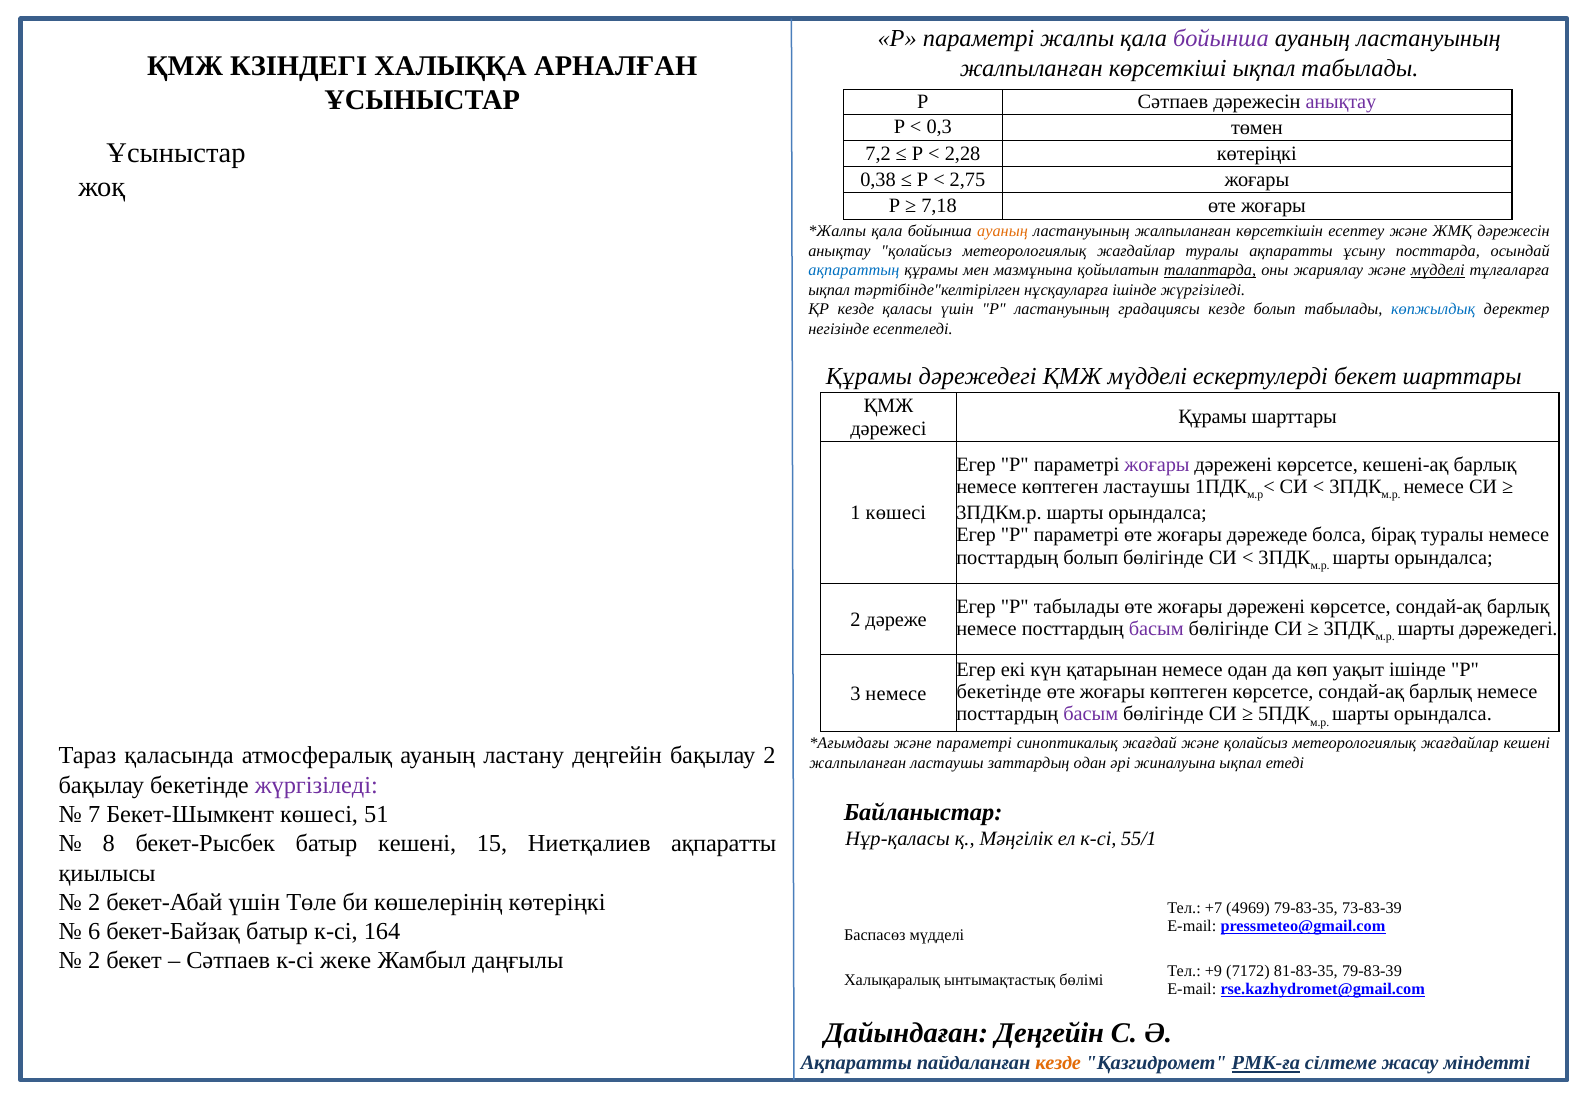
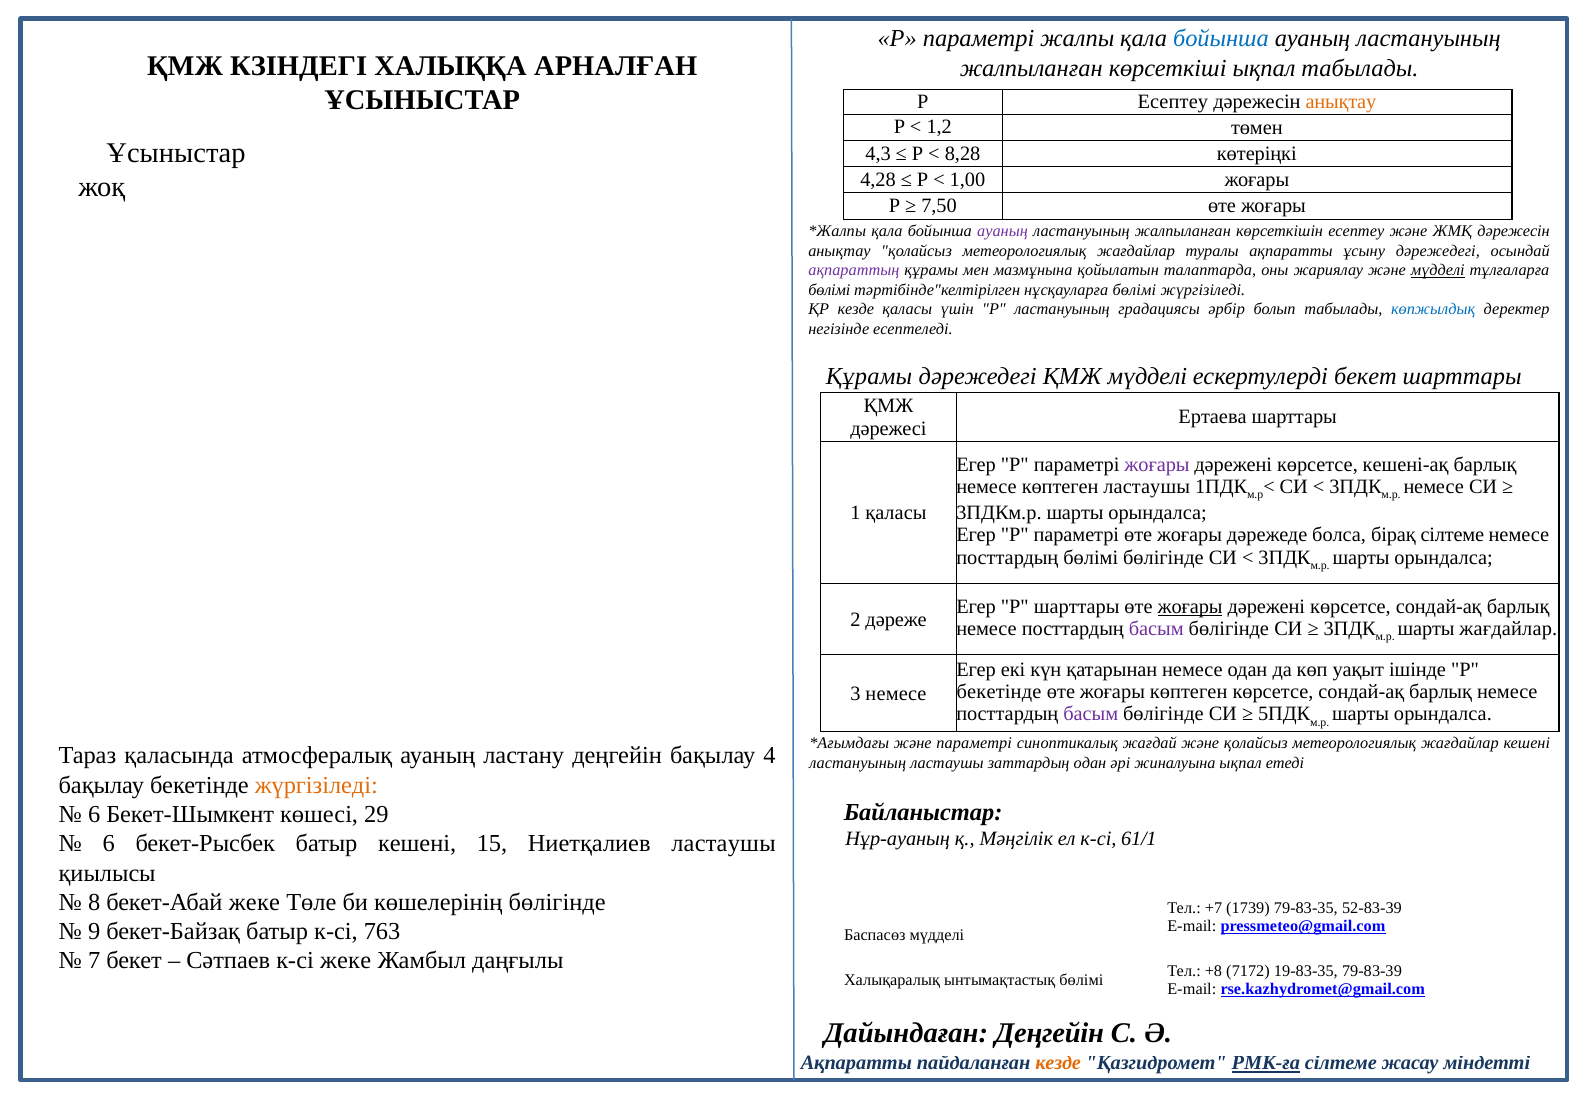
бойынша at (1221, 39) colour: purple -> blue
Р Сәтпаев: Сәтпаев -> Есептеу
анықтау at (1341, 102) colour: purple -> orange
0,3: 0,3 -> 1,2
7,2: 7,2 -> 4,3
2,28: 2,28 -> 8,28
0,38: 0,38 -> 4,28
2,75: 2,75 -> 1,00
7,18: 7,18 -> 7,50
ауаның at (1003, 232) colour: orange -> purple
ұсыну посттарда: посттарда -> дәрежедегі
ақпараттың colour: blue -> purple
талаптарда underline: present -> none
ықпал at (829, 290): ықпал -> бөлімі
нұсқауларға ішінде: ішінде -> бөлімі
градациясы кезде: кезде -> әрбір
Құрамы at (1213, 417): Құрамы -> Ертаева
1 көшесі: көшесі -> қаласы
бірақ туралы: туралы -> сілтеме
посттардың болып: болып -> бөлімі
Р табылады: табылады -> шарттары
жоғары at (1190, 607) underline: none -> present
шарты дәрежедегі: дәрежедегі -> жағдайлар
бақылау 2: 2 -> 4
жалпыланған at (858, 763): жалпыланған -> ластануының
жүргізіледі at (316, 785) colour: purple -> orange
7 at (94, 815): 7 -> 6
51: 51 -> 29
Нұр-қаласы: Нұр-қаласы -> Нұр-ауаның
55/1: 55/1 -> 61/1
8 at (109, 844): 8 -> 6
Ниетқалиев ақпаратты: ақпаратты -> ластаушы
2 at (94, 903): 2 -> 8
бекет-Абай үшін: үшін -> жеке
көшелерінің көтеріңкі: көтеріңкі -> бөлігінде
4969: 4969 -> 1739
73-83-39: 73-83-39 -> 52-83-39
6: 6 -> 9
164: 164 -> 763
2 at (94, 961): 2 -> 7
+9: +9 -> +8
81-83-35: 81-83-35 -> 19-83-35
